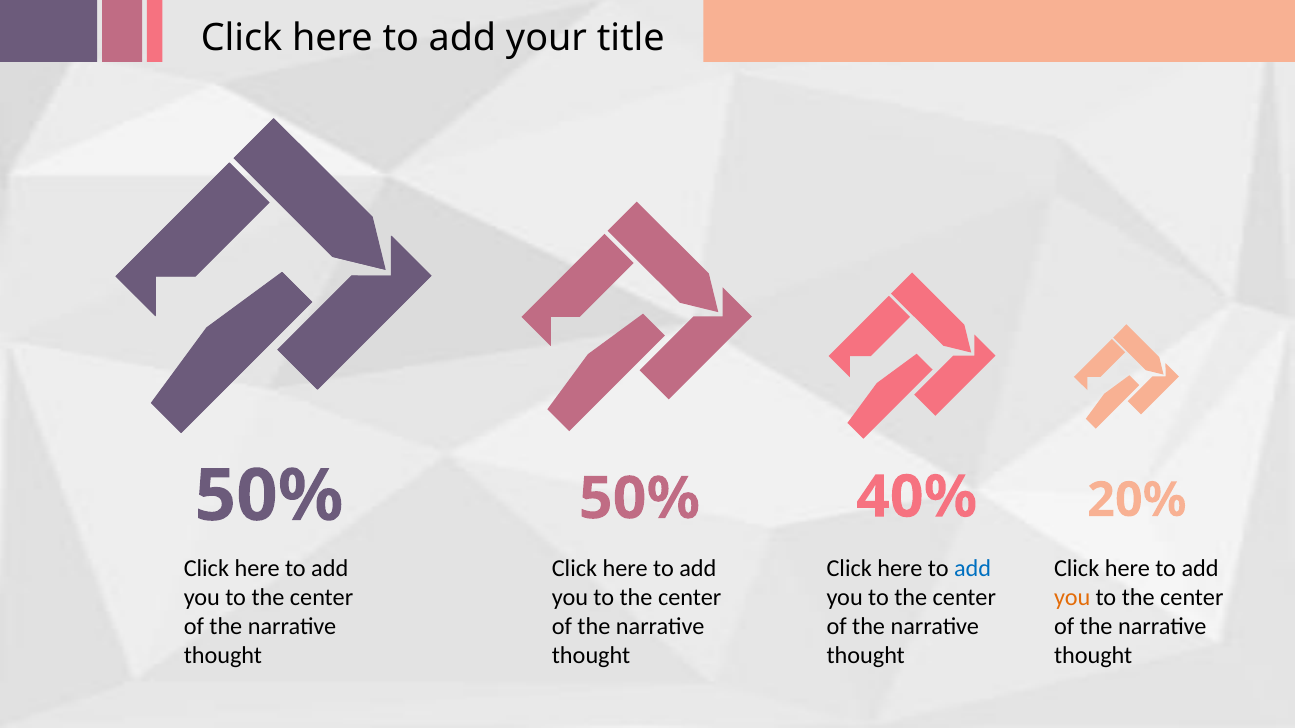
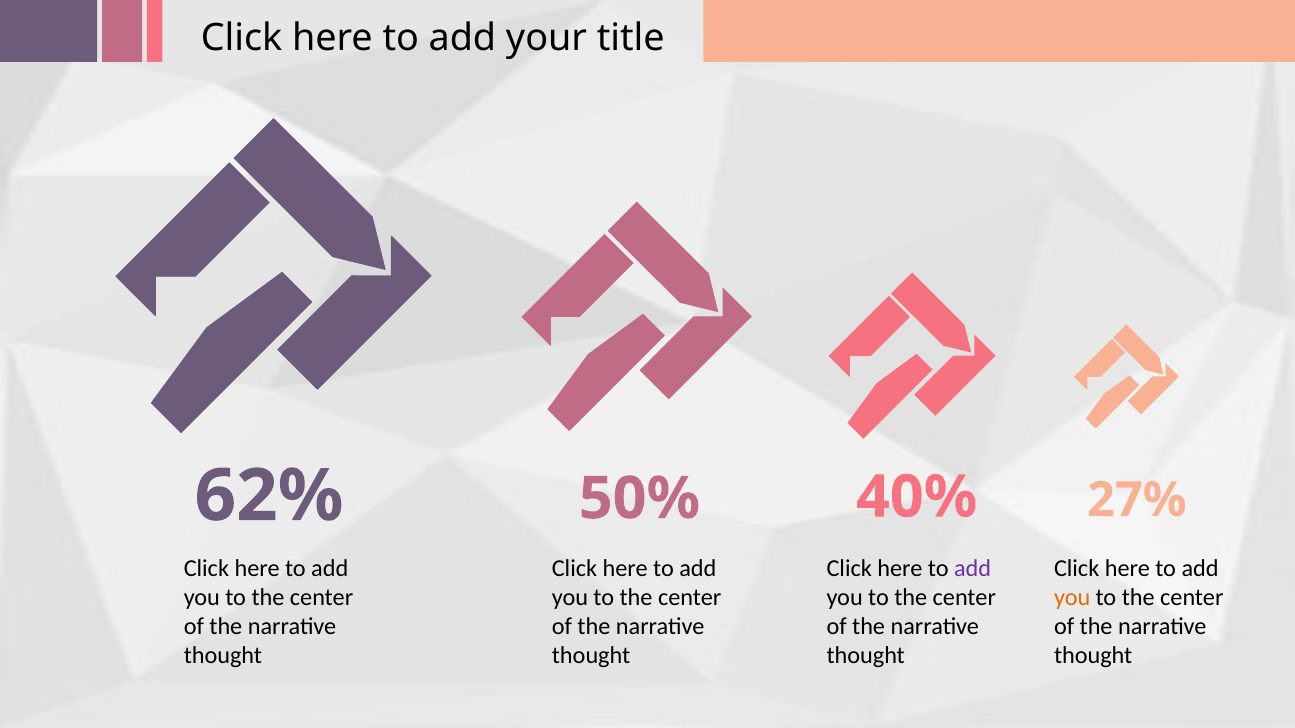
50% at (269, 496): 50% -> 62%
20%: 20% -> 27%
add at (973, 568) colour: blue -> purple
